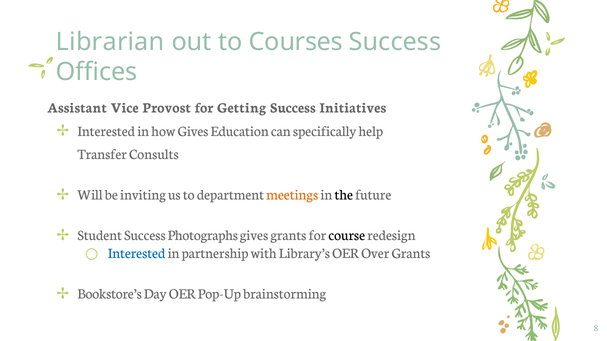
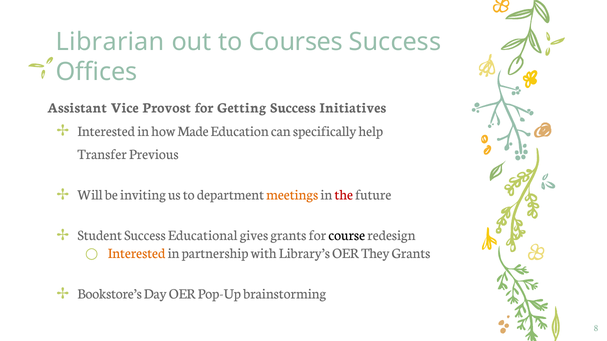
how Gives: Gives -> Made
Consults: Consults -> Previous
the colour: black -> red
Photographs: Photographs -> Educational
Interested at (137, 254) colour: blue -> orange
Over: Over -> They
